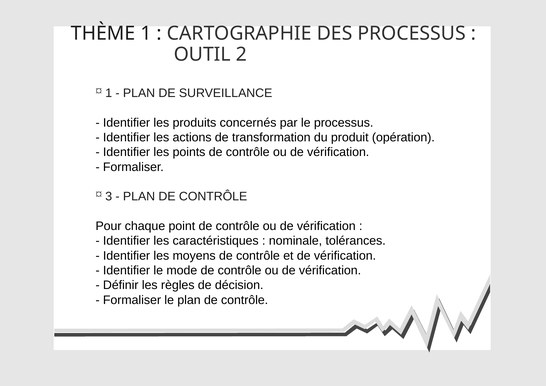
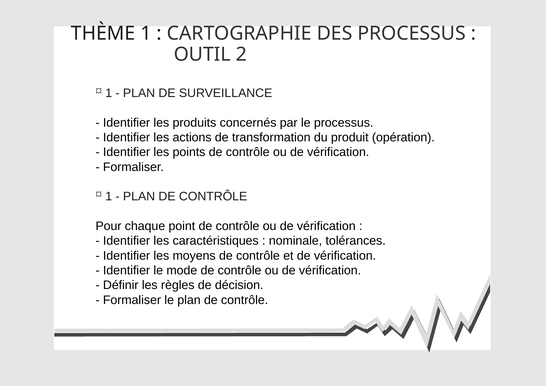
3 at (109, 197): 3 -> 1
